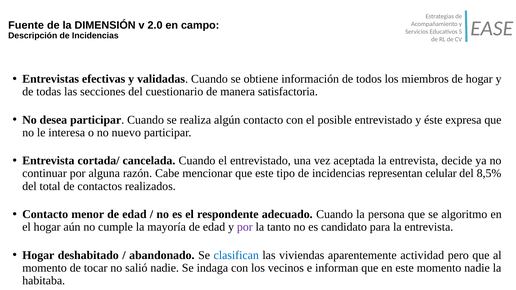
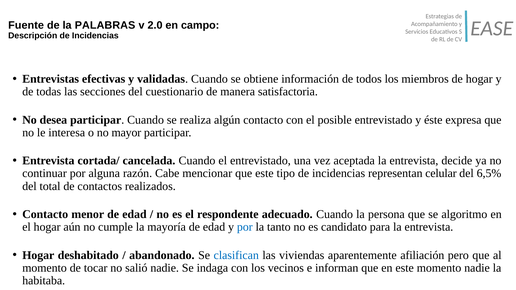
DIMENSIÓN: DIMENSIÓN -> PALABRAS
nuevo: nuevo -> mayor
8,5%: 8,5% -> 6,5%
por at (245, 227) colour: purple -> blue
actividad: actividad -> afiliación
